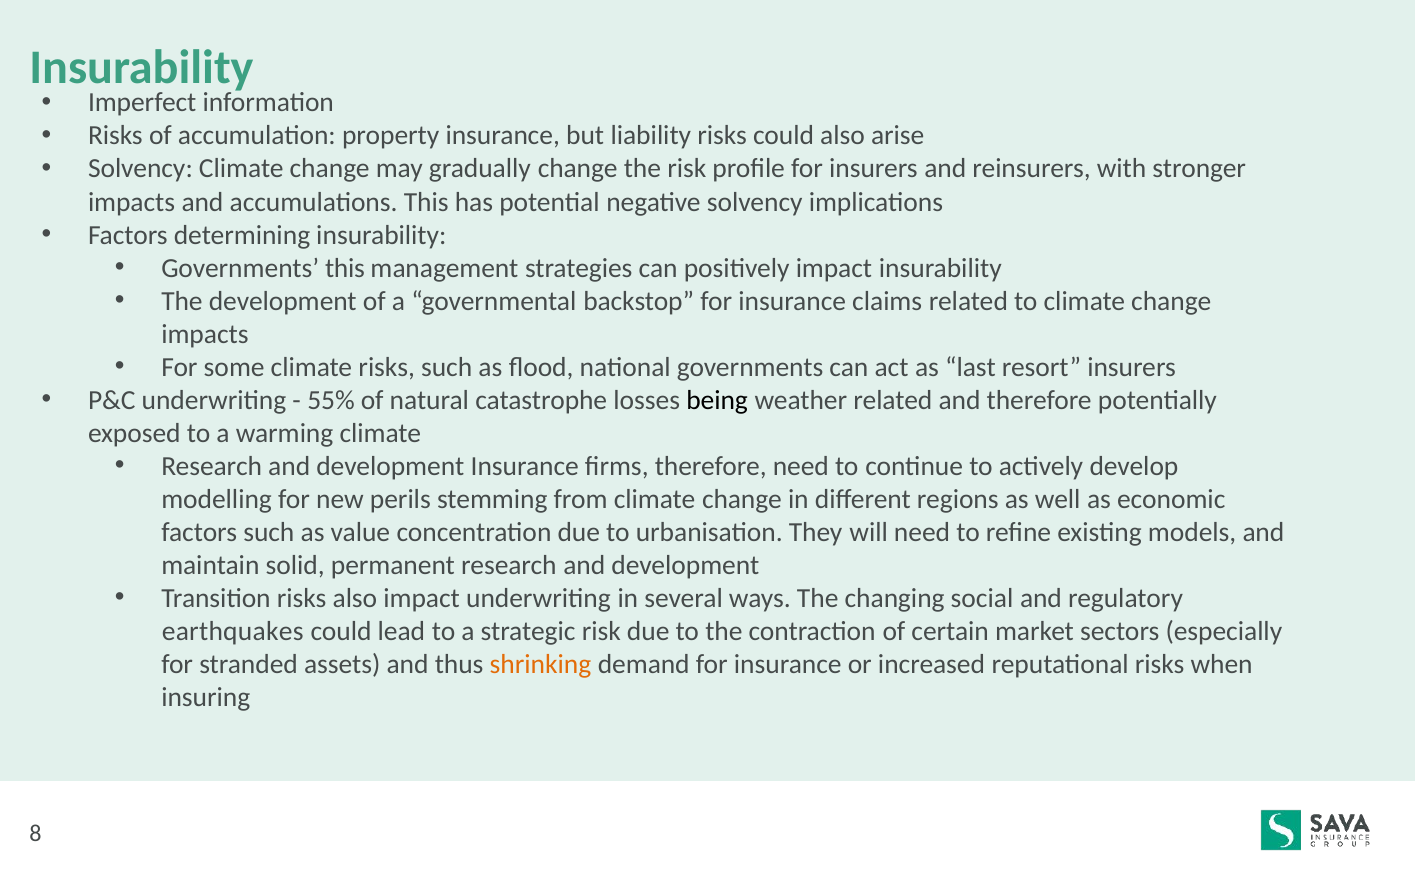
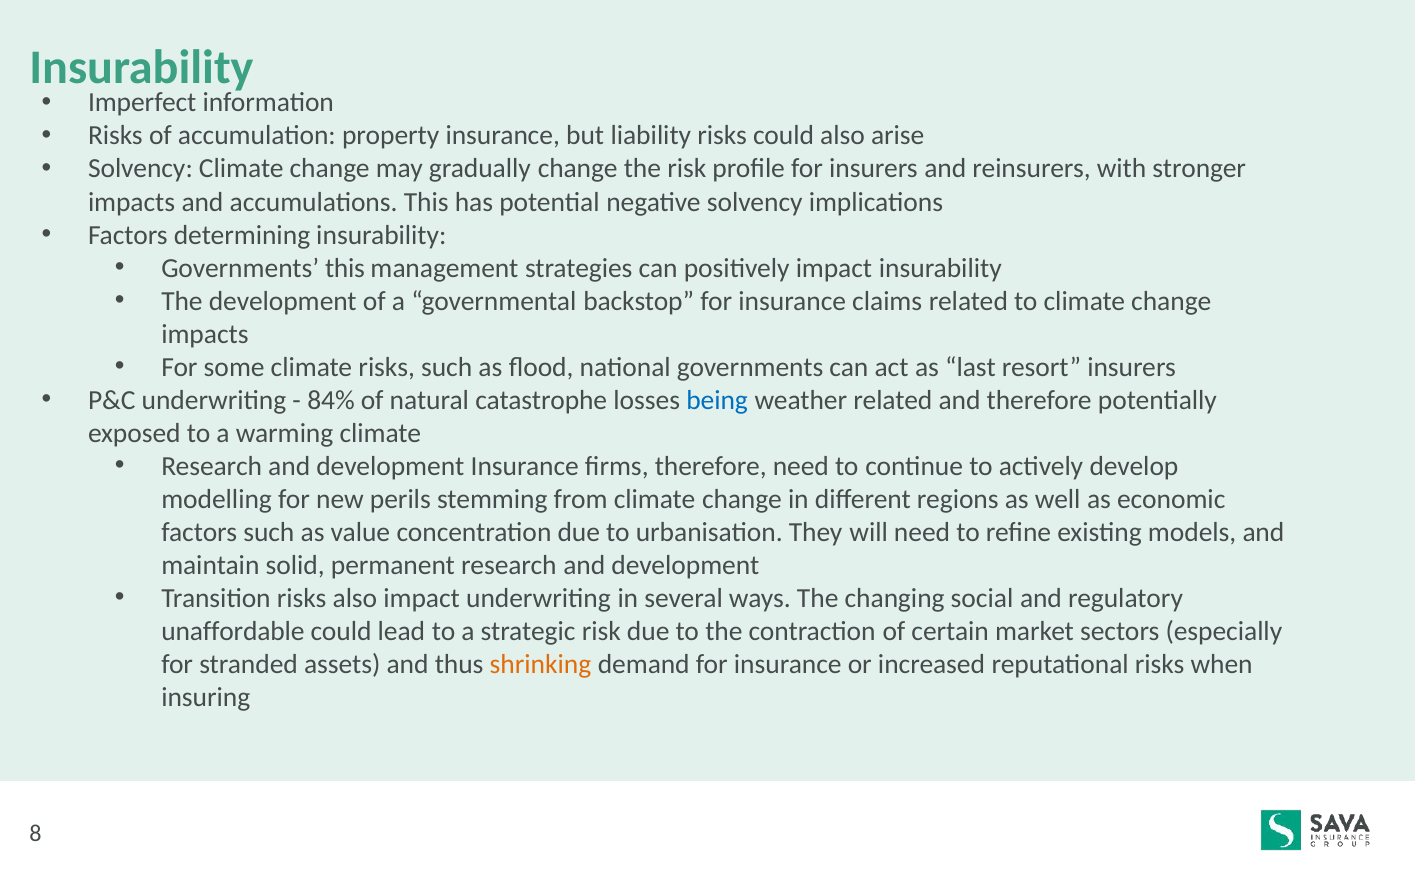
55%: 55% -> 84%
being colour: black -> blue
earthquakes: earthquakes -> unaffordable
